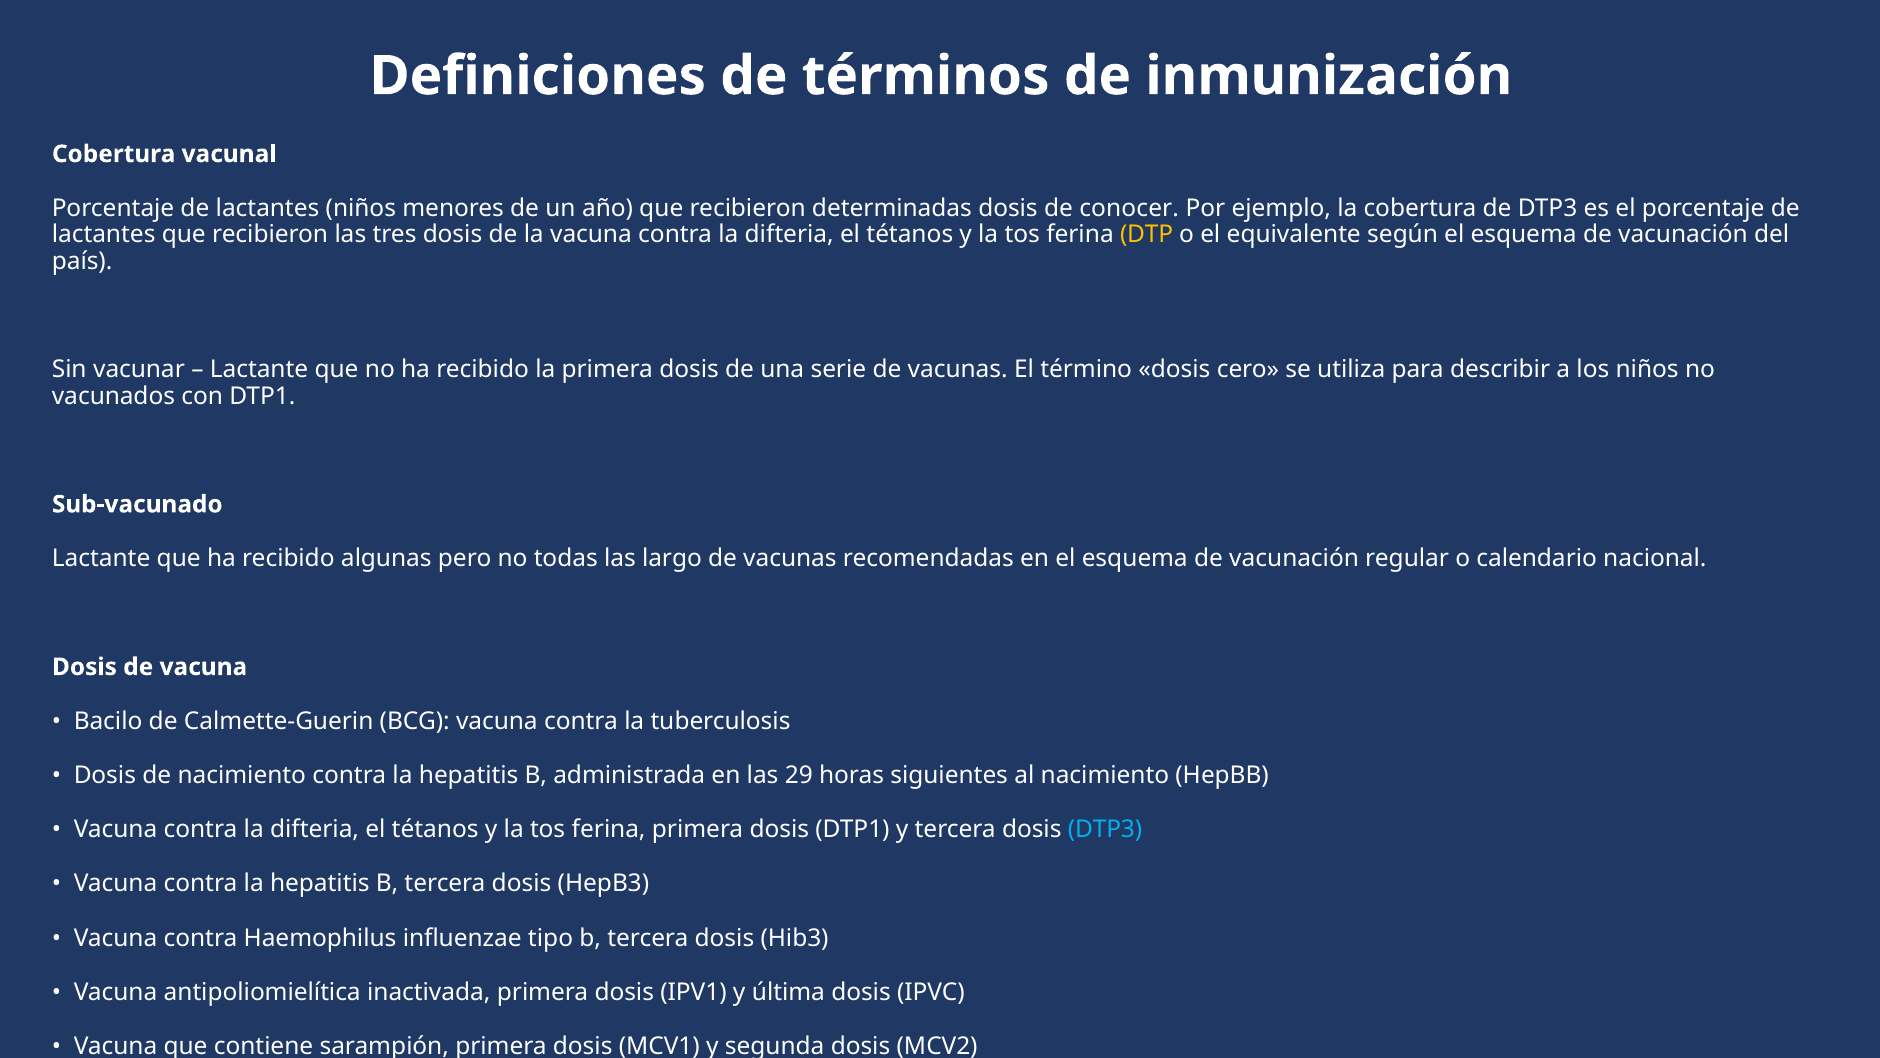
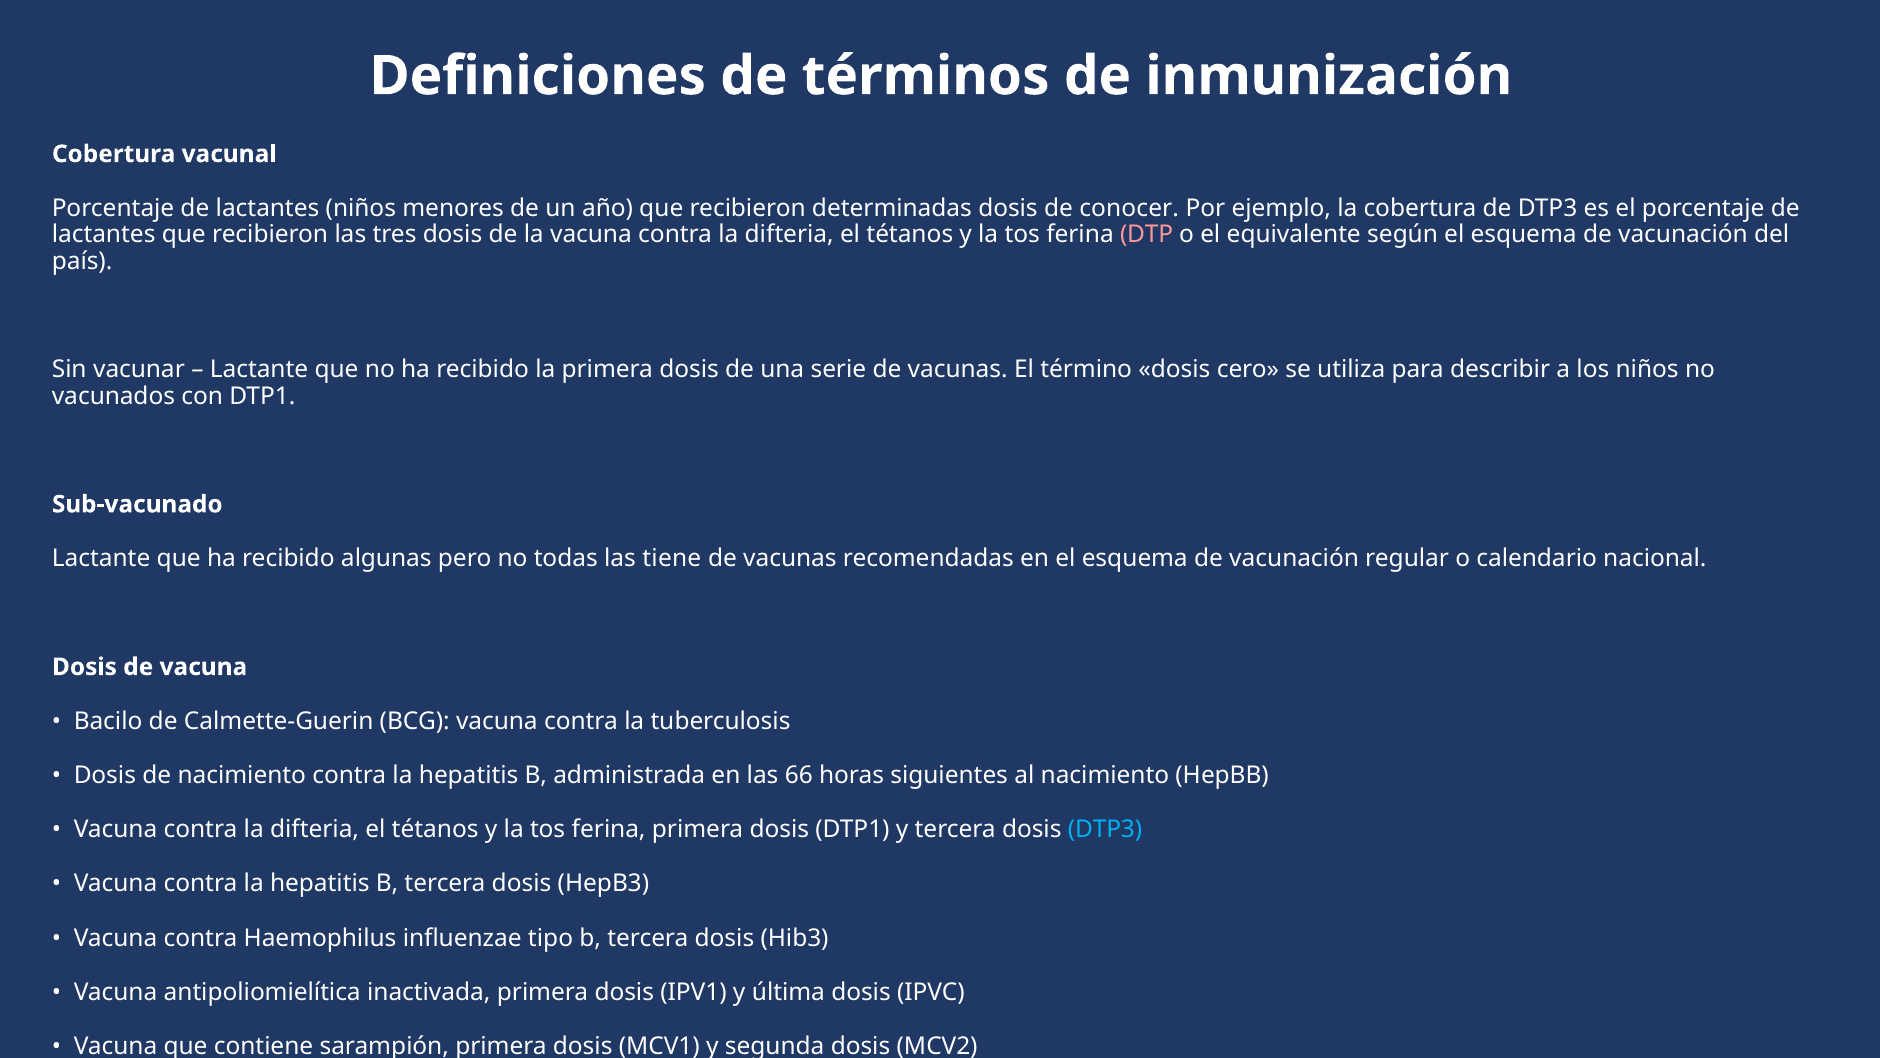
DTP colour: yellow -> pink
las largo: largo -> tiene
29: 29 -> 66
